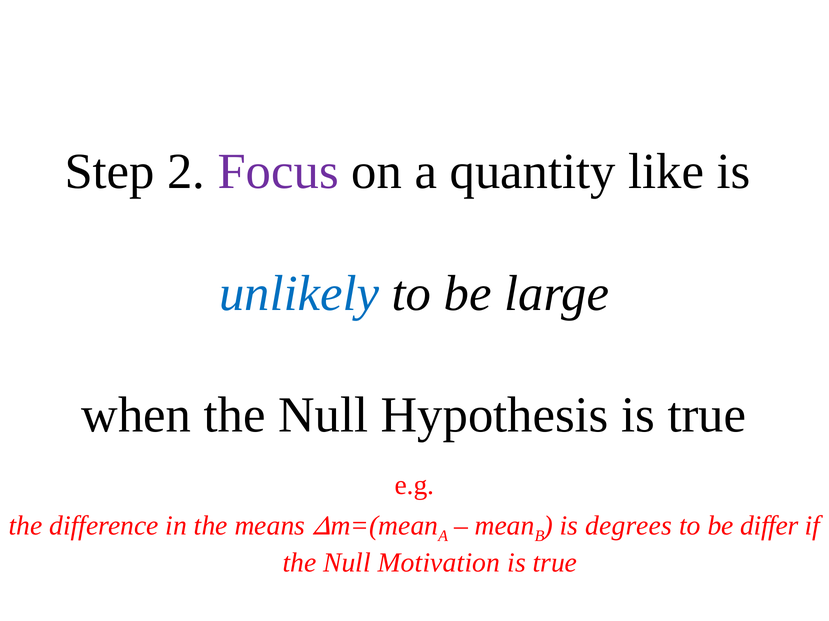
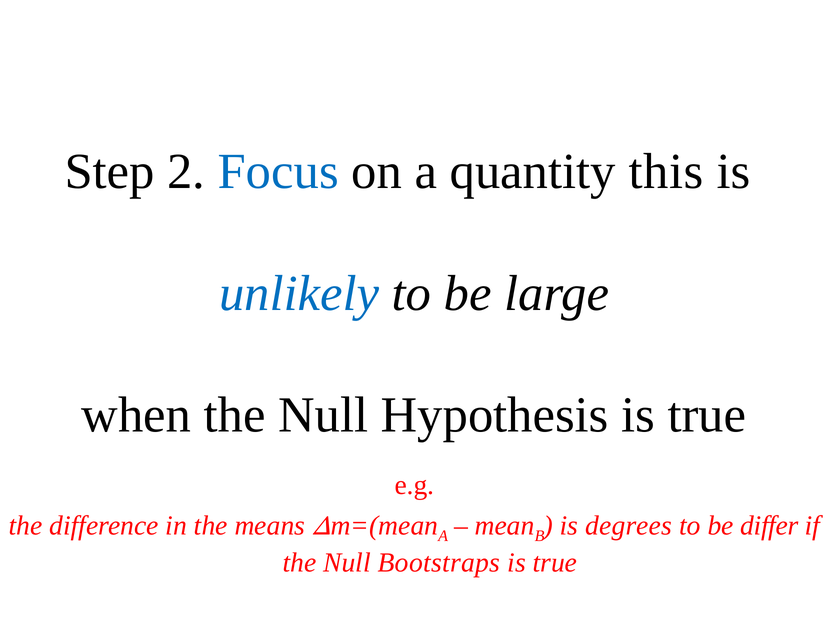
Focus colour: purple -> blue
like: like -> this
Motivation: Motivation -> Bootstraps
